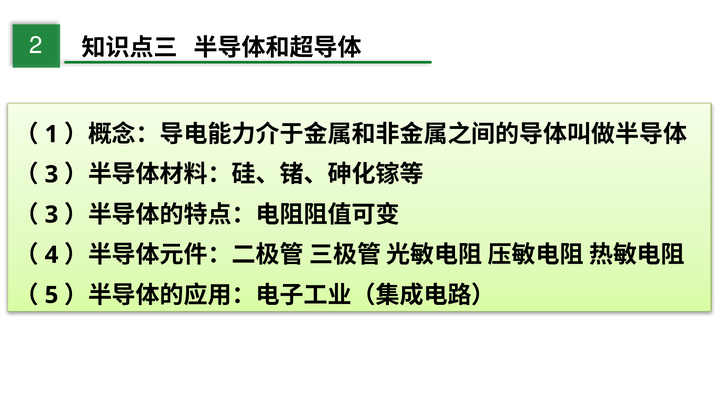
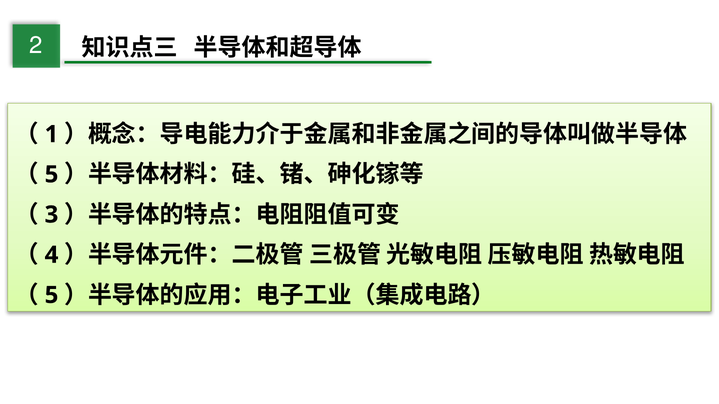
3 at (51, 175): 3 -> 5
